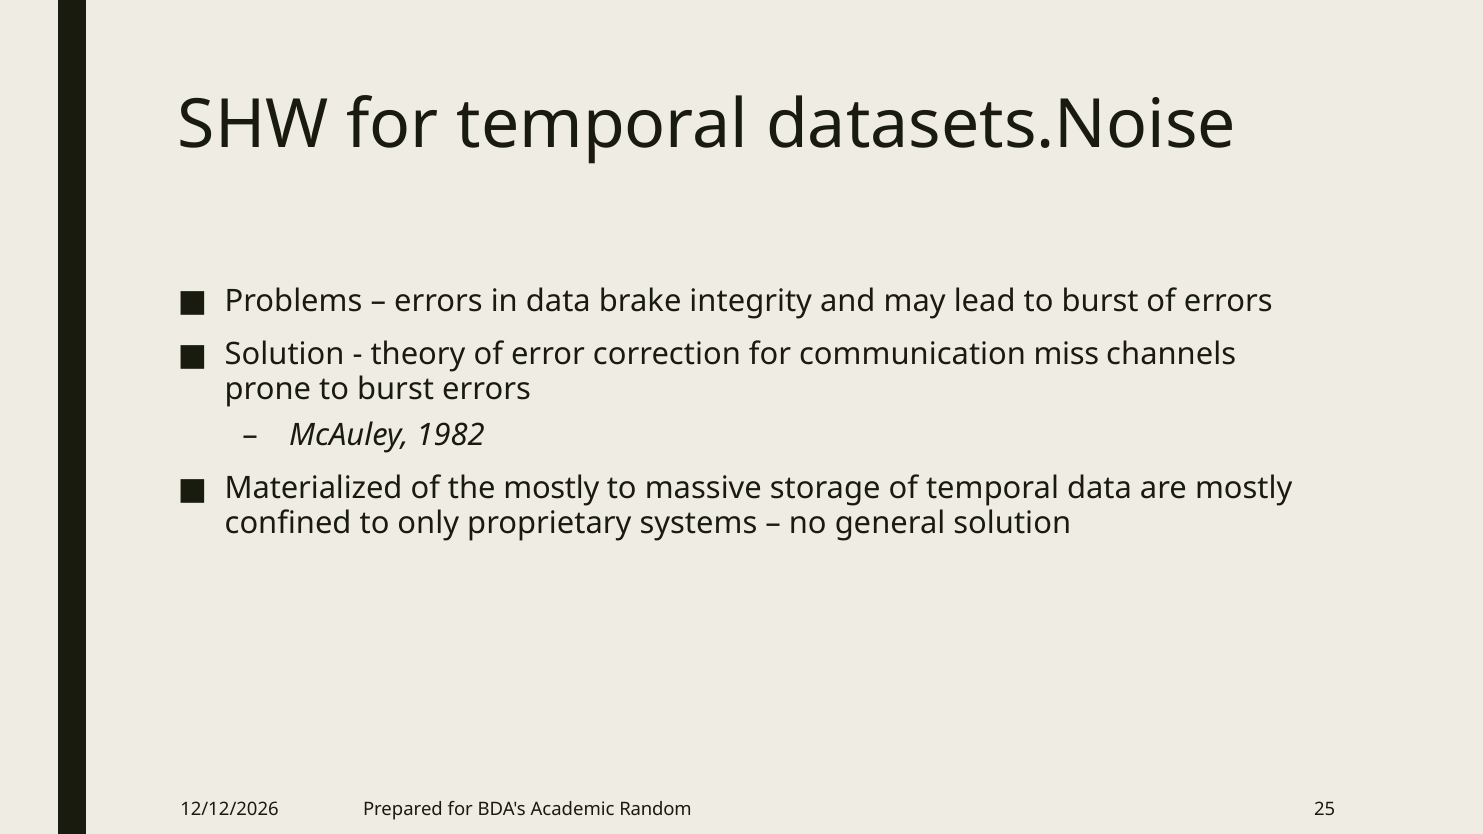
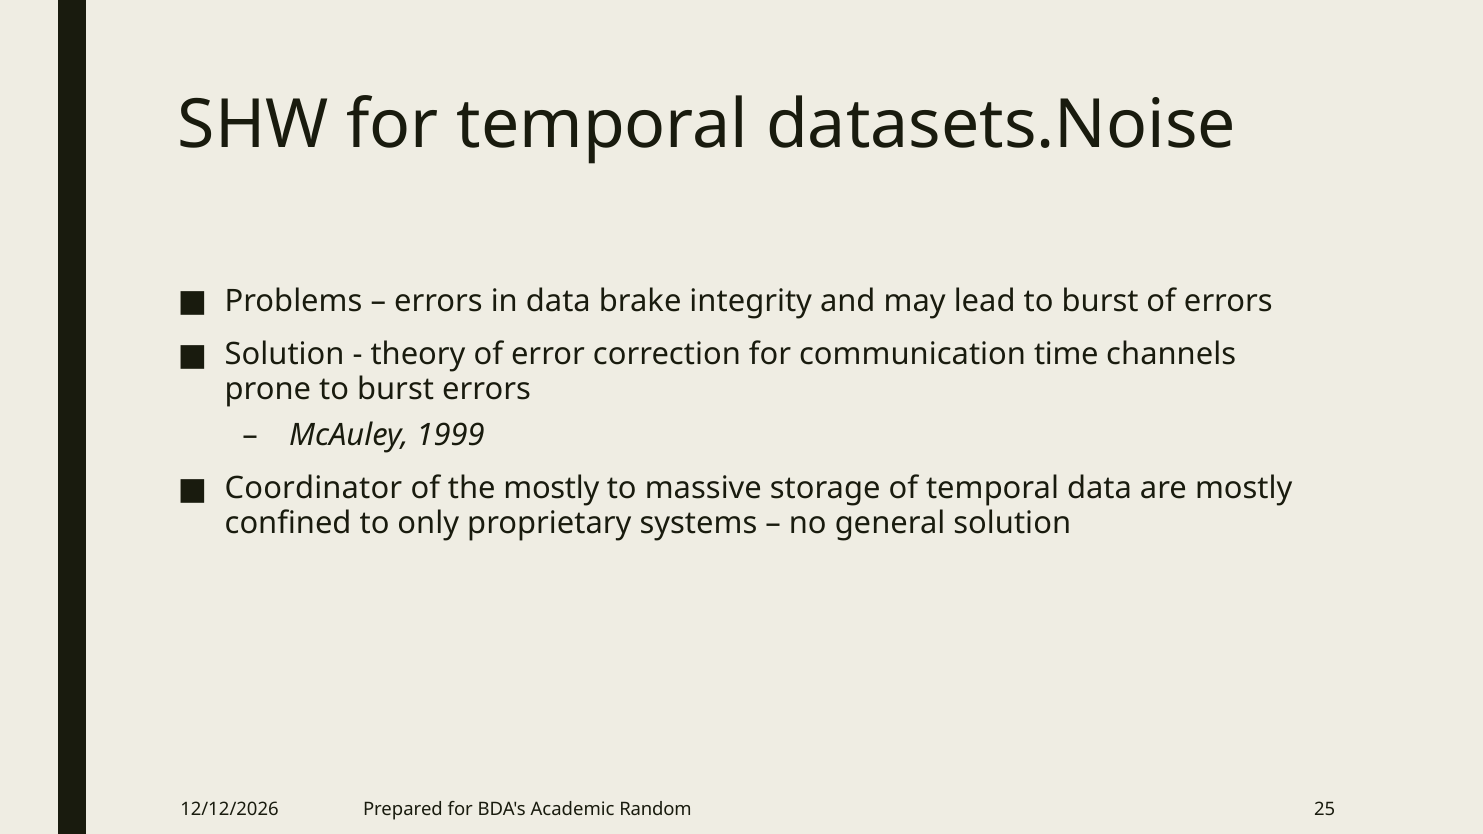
miss: miss -> time
1982: 1982 -> 1999
Materialized: Materialized -> Coordinator
